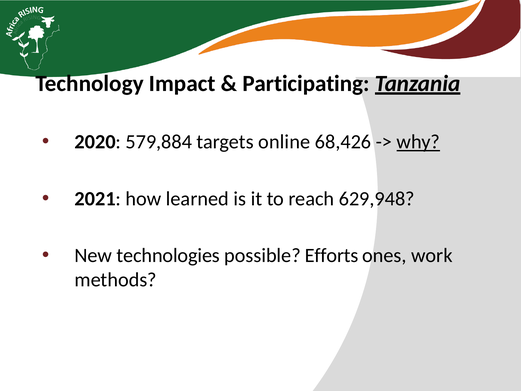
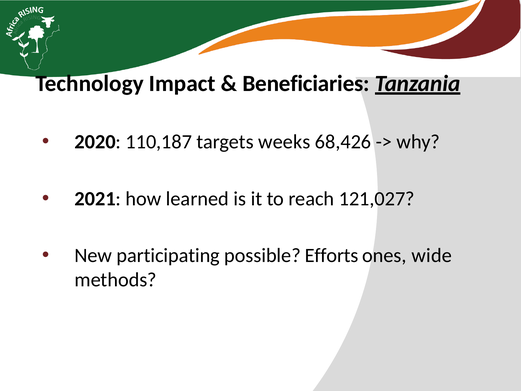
Participating: Participating -> Beneficiaries
579,884: 579,884 -> 110,187
online: online -> weeks
why underline: present -> none
629,948: 629,948 -> 121,027
technologies: technologies -> participating
work: work -> wide
